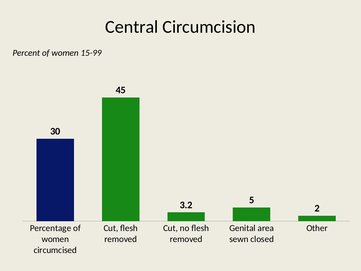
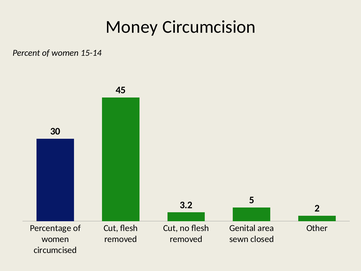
Central: Central -> Money
15-99: 15-99 -> 15-14
